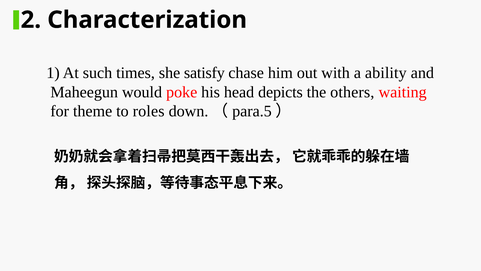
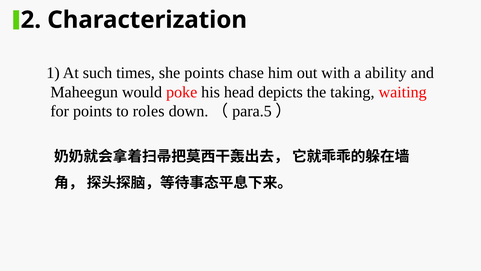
she satisfy: satisfy -> points
others: others -> taking
for theme: theme -> points
